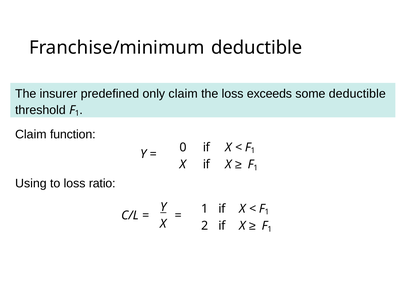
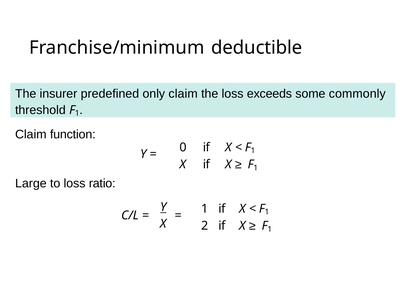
some deductible: deductible -> commonly
Using: Using -> Large
